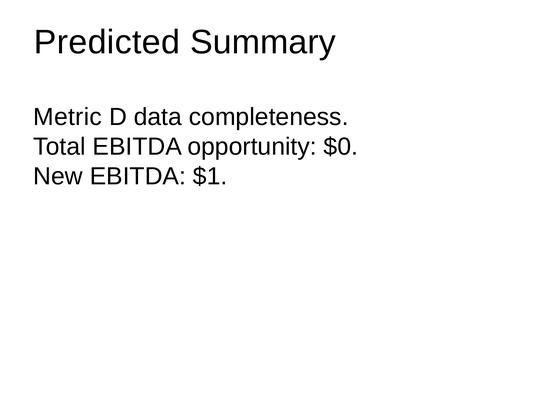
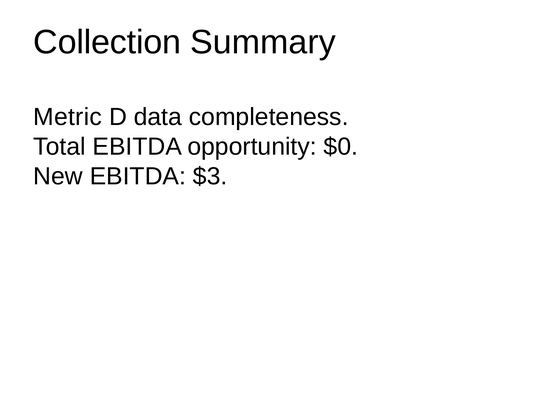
Predicted: Predicted -> Collection
$1: $1 -> $3
